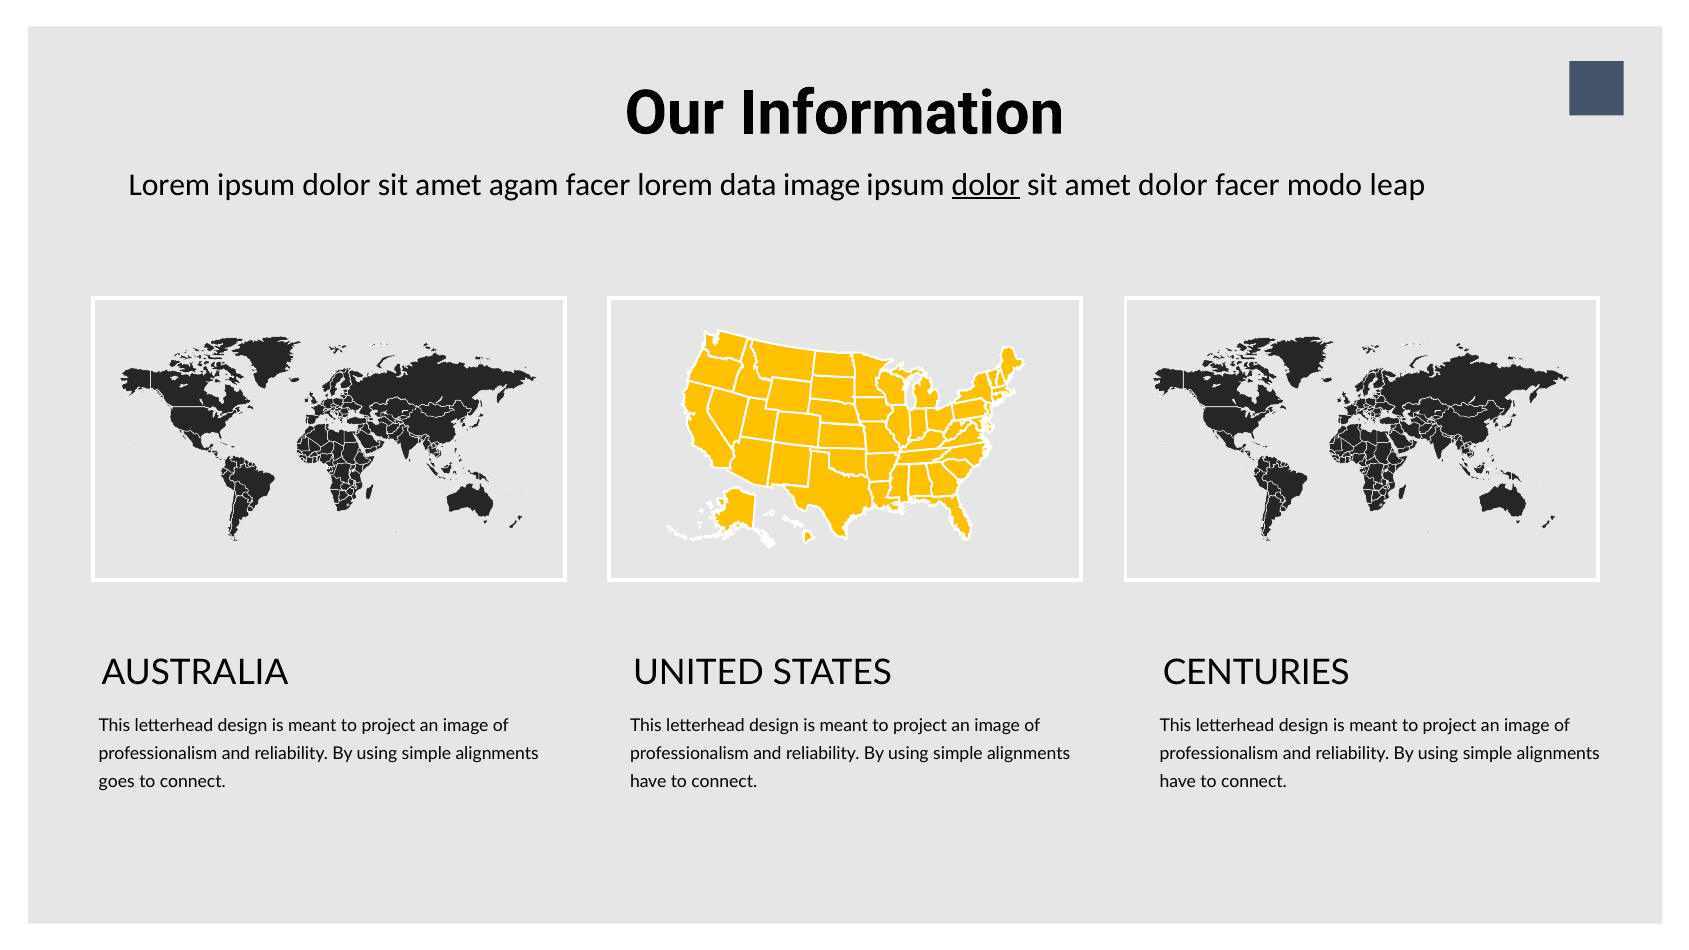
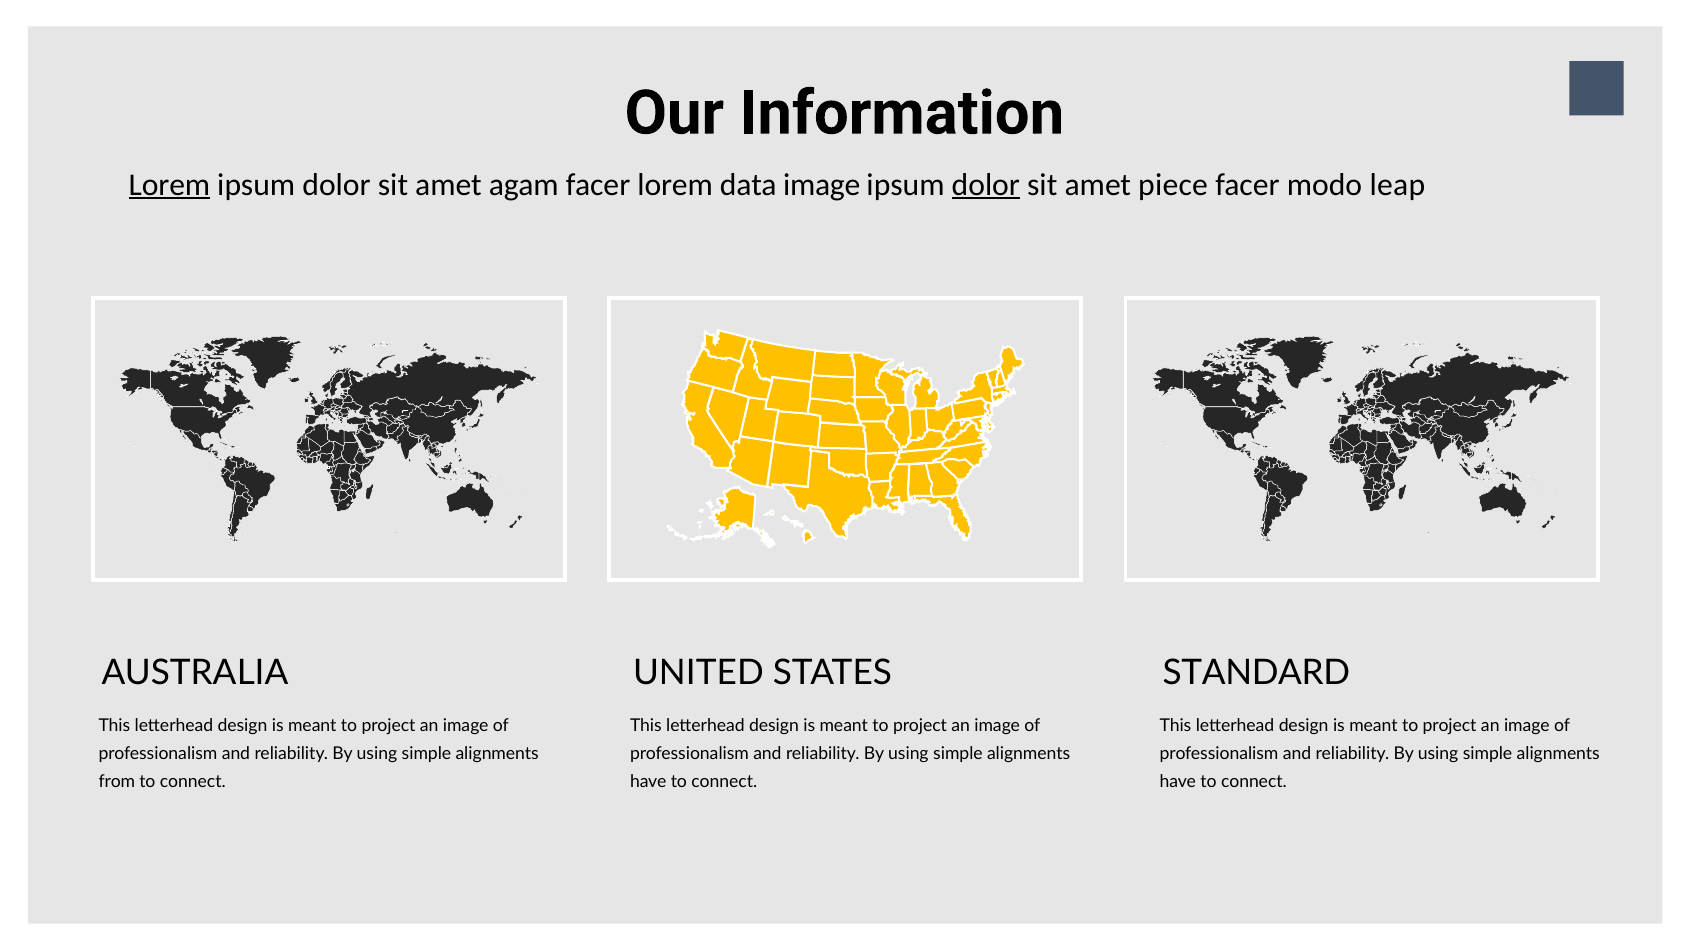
Lorem at (169, 185) underline: none -> present
amet dolor: dolor -> piece
CENTURIES: CENTURIES -> STANDARD
goes: goes -> from
